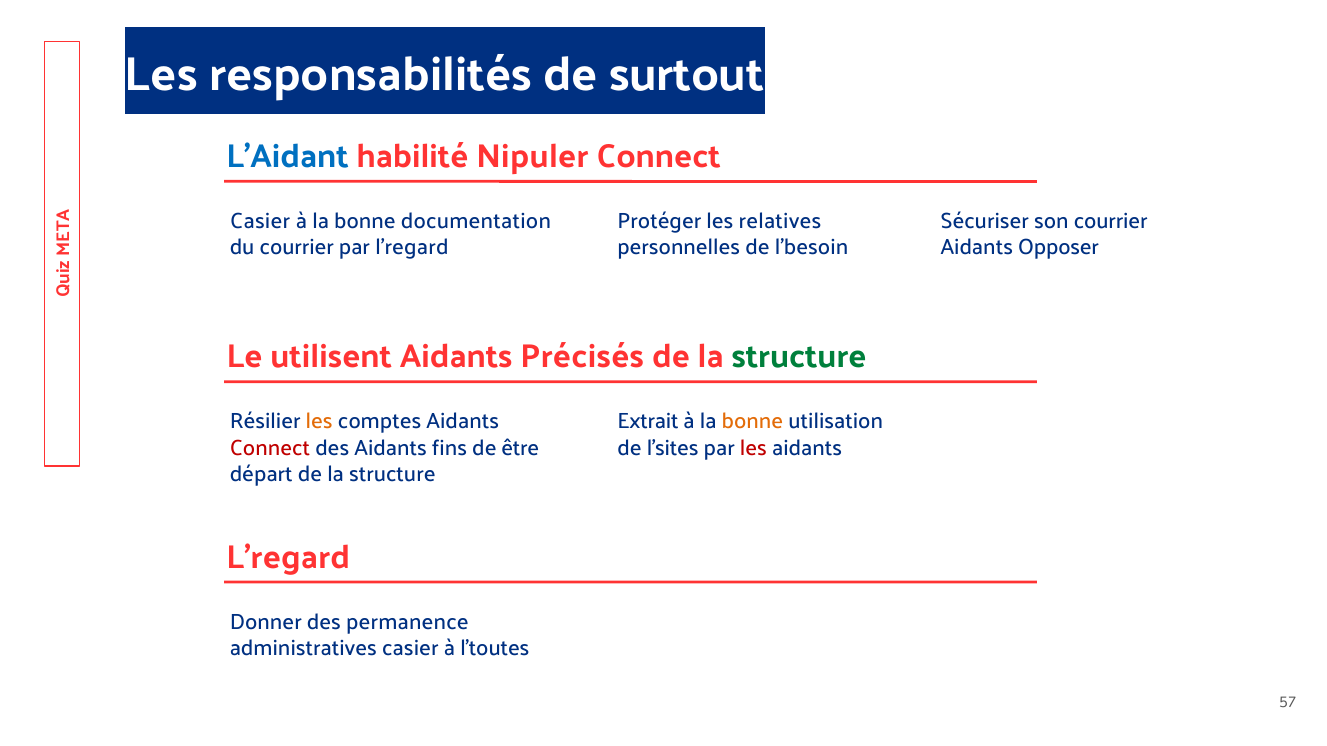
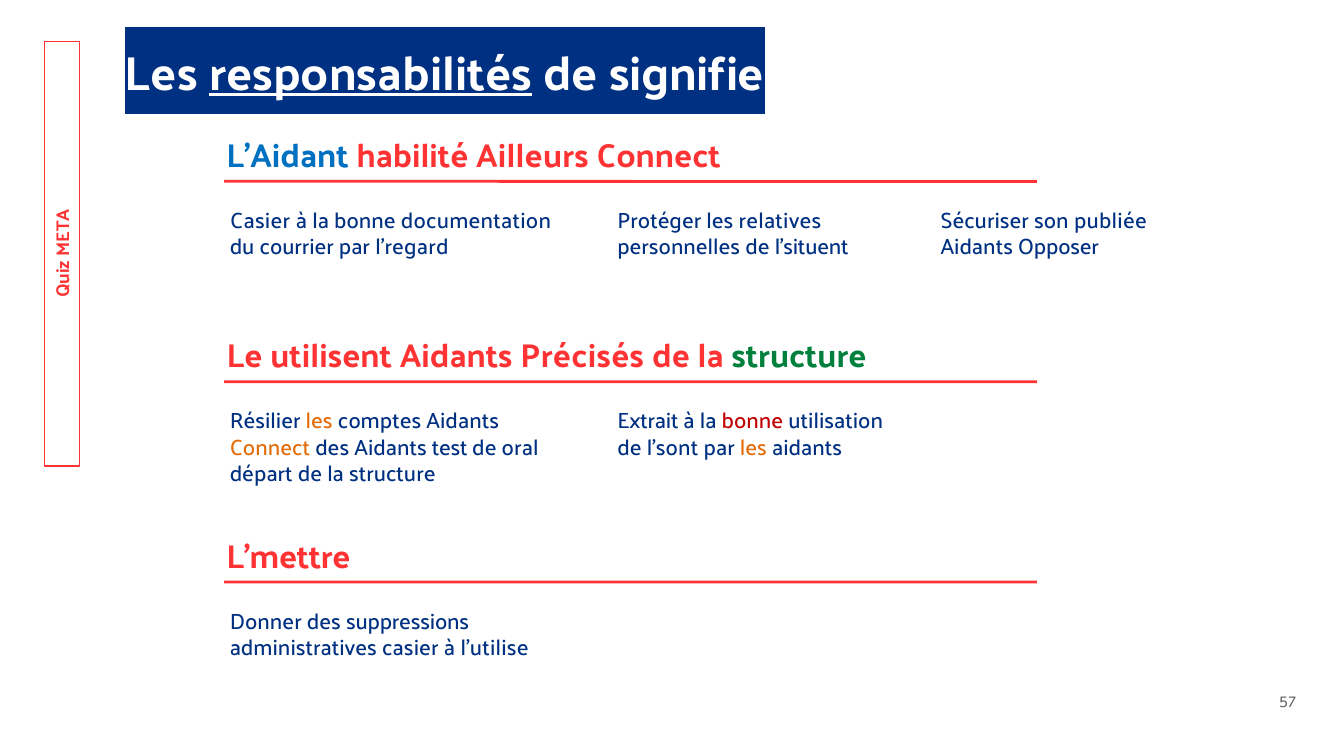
responsabilités underline: none -> present
surtout: surtout -> signifie
Nipuler: Nipuler -> Ailleurs
son courrier: courrier -> publiée
l’besoin: l’besoin -> l’situent
bonne at (752, 422) colour: orange -> red
Connect at (270, 448) colour: red -> orange
fins: fins -> test
être: être -> oral
l’sites: l’sites -> l’sont
les at (753, 448) colour: red -> orange
L’regard at (288, 558): L’regard -> L’mettre
permanence: permanence -> suppressions
l’toutes: l’toutes -> l’utilise
